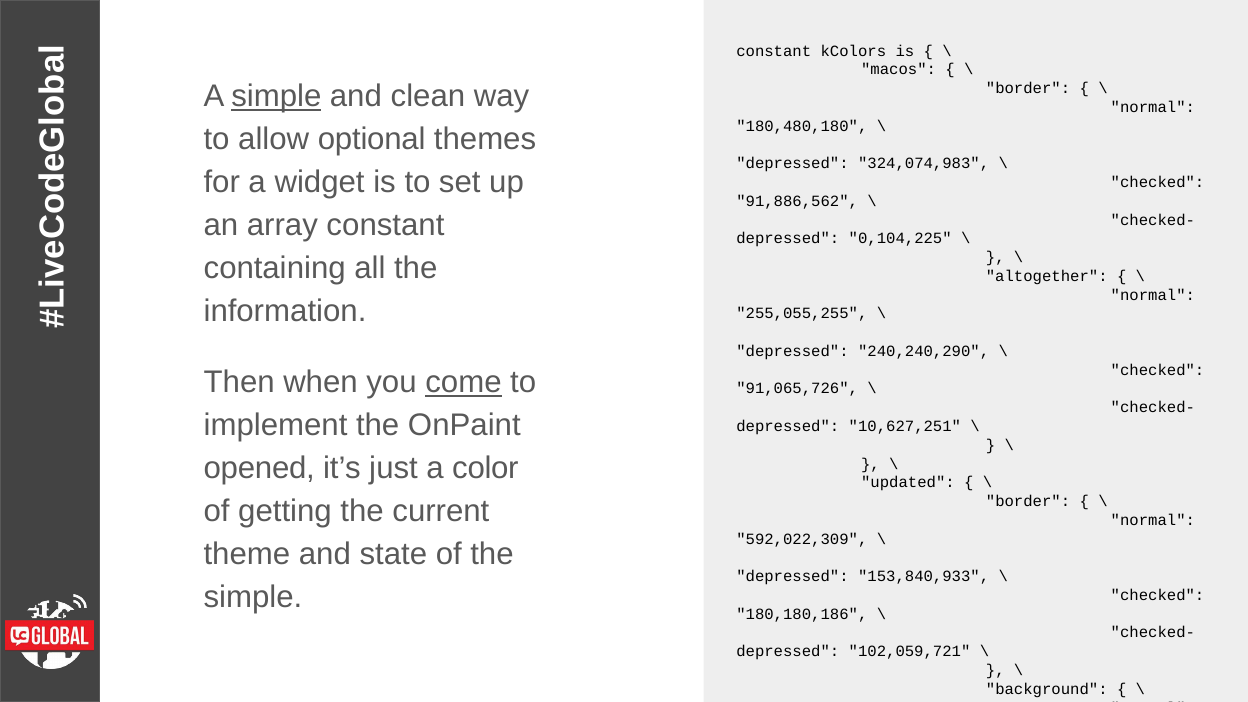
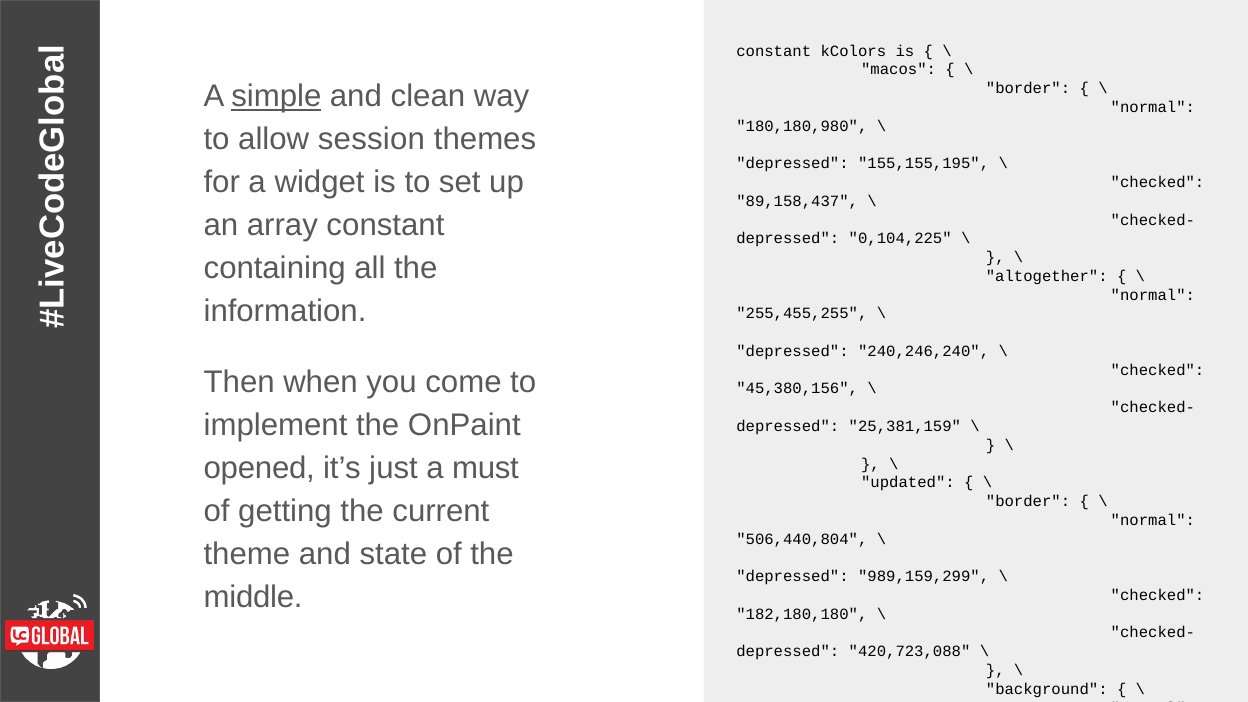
180,480,180: 180,480,180 -> 180,180,980
optional: optional -> session
324,074,983: 324,074,983 -> 155,155,195
91,886,562: 91,886,562 -> 89,158,437
255,055,255: 255,055,255 -> 255,455,255
240,240,290: 240,240,290 -> 240,246,240
come underline: present -> none
91,065,726: 91,065,726 -> 45,380,156
10,627,251: 10,627,251 -> 25,381,159
color: color -> must
592,022,309: 592,022,309 -> 506,440,804
153,840,933: 153,840,933 -> 989,159,299
simple at (253, 597): simple -> middle
180,180,186: 180,180,186 -> 182,180,180
102,059,721: 102,059,721 -> 420,723,088
